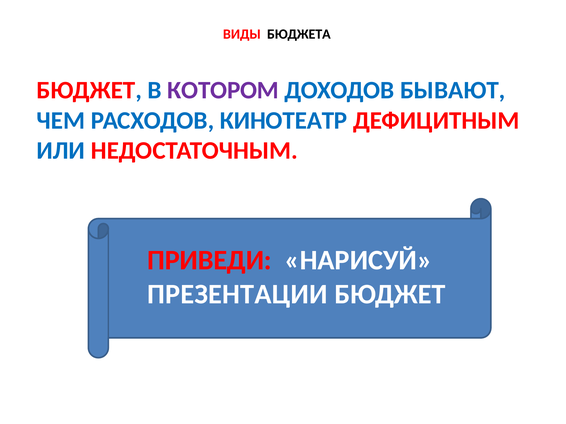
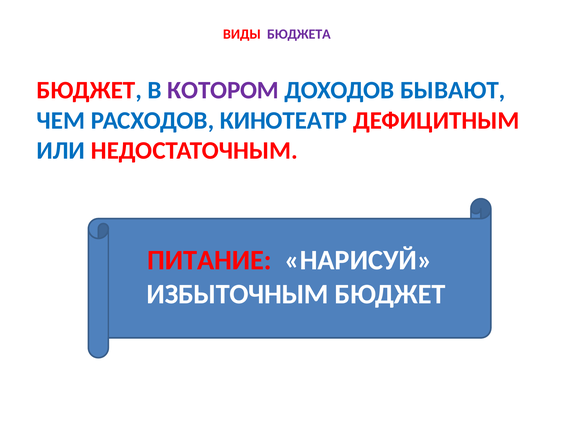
БЮДЖЕТА colour: black -> purple
ПРИВЕДИ: ПРИВЕДИ -> ПИТАНИЕ
ПРЕЗЕНТАЦИИ: ПРЕЗЕНТАЦИИ -> ИЗБЫТОЧНЫМ
